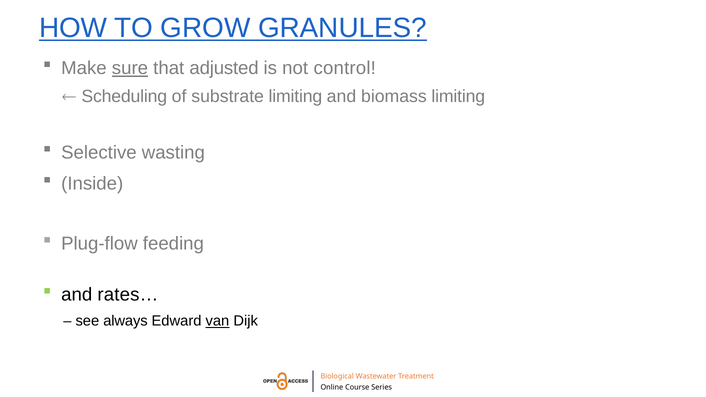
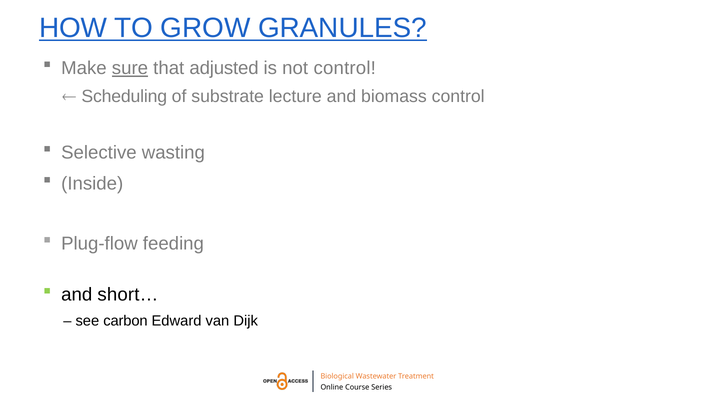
substrate limiting: limiting -> lecture
biomass limiting: limiting -> control
rates…: rates… -> short…
always: always -> carbon
van underline: present -> none
